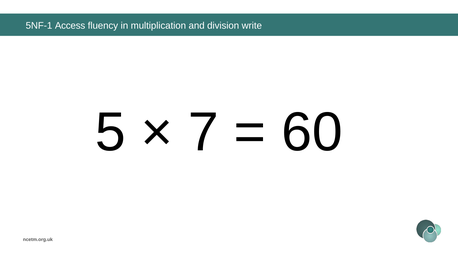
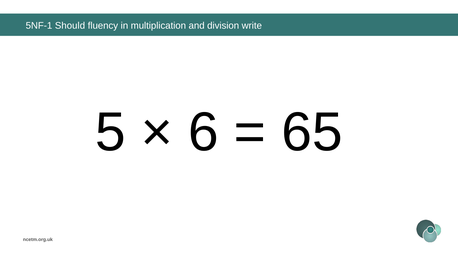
Access: Access -> Should
7: 7 -> 6
60: 60 -> 65
